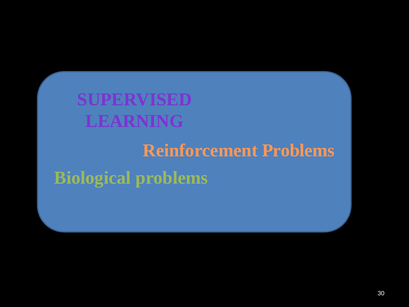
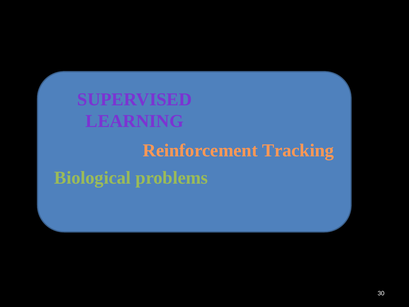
Reinforcement Problems: Problems -> Tracking
